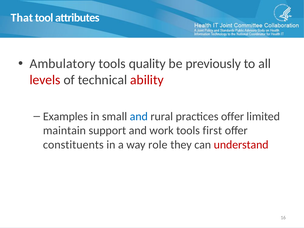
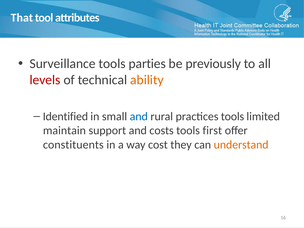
Ambulatory: Ambulatory -> Surveillance
quality: quality -> parties
ability colour: red -> orange
Examples: Examples -> Identified
practices offer: offer -> tools
work: work -> costs
role: role -> cost
understand colour: red -> orange
